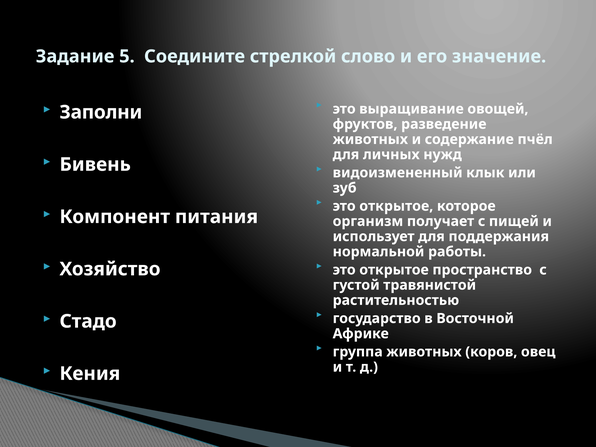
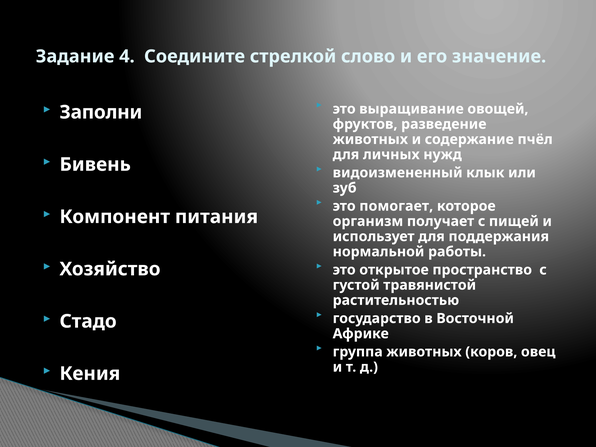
5: 5 -> 4
открытое at (396, 206): открытое -> помогает
